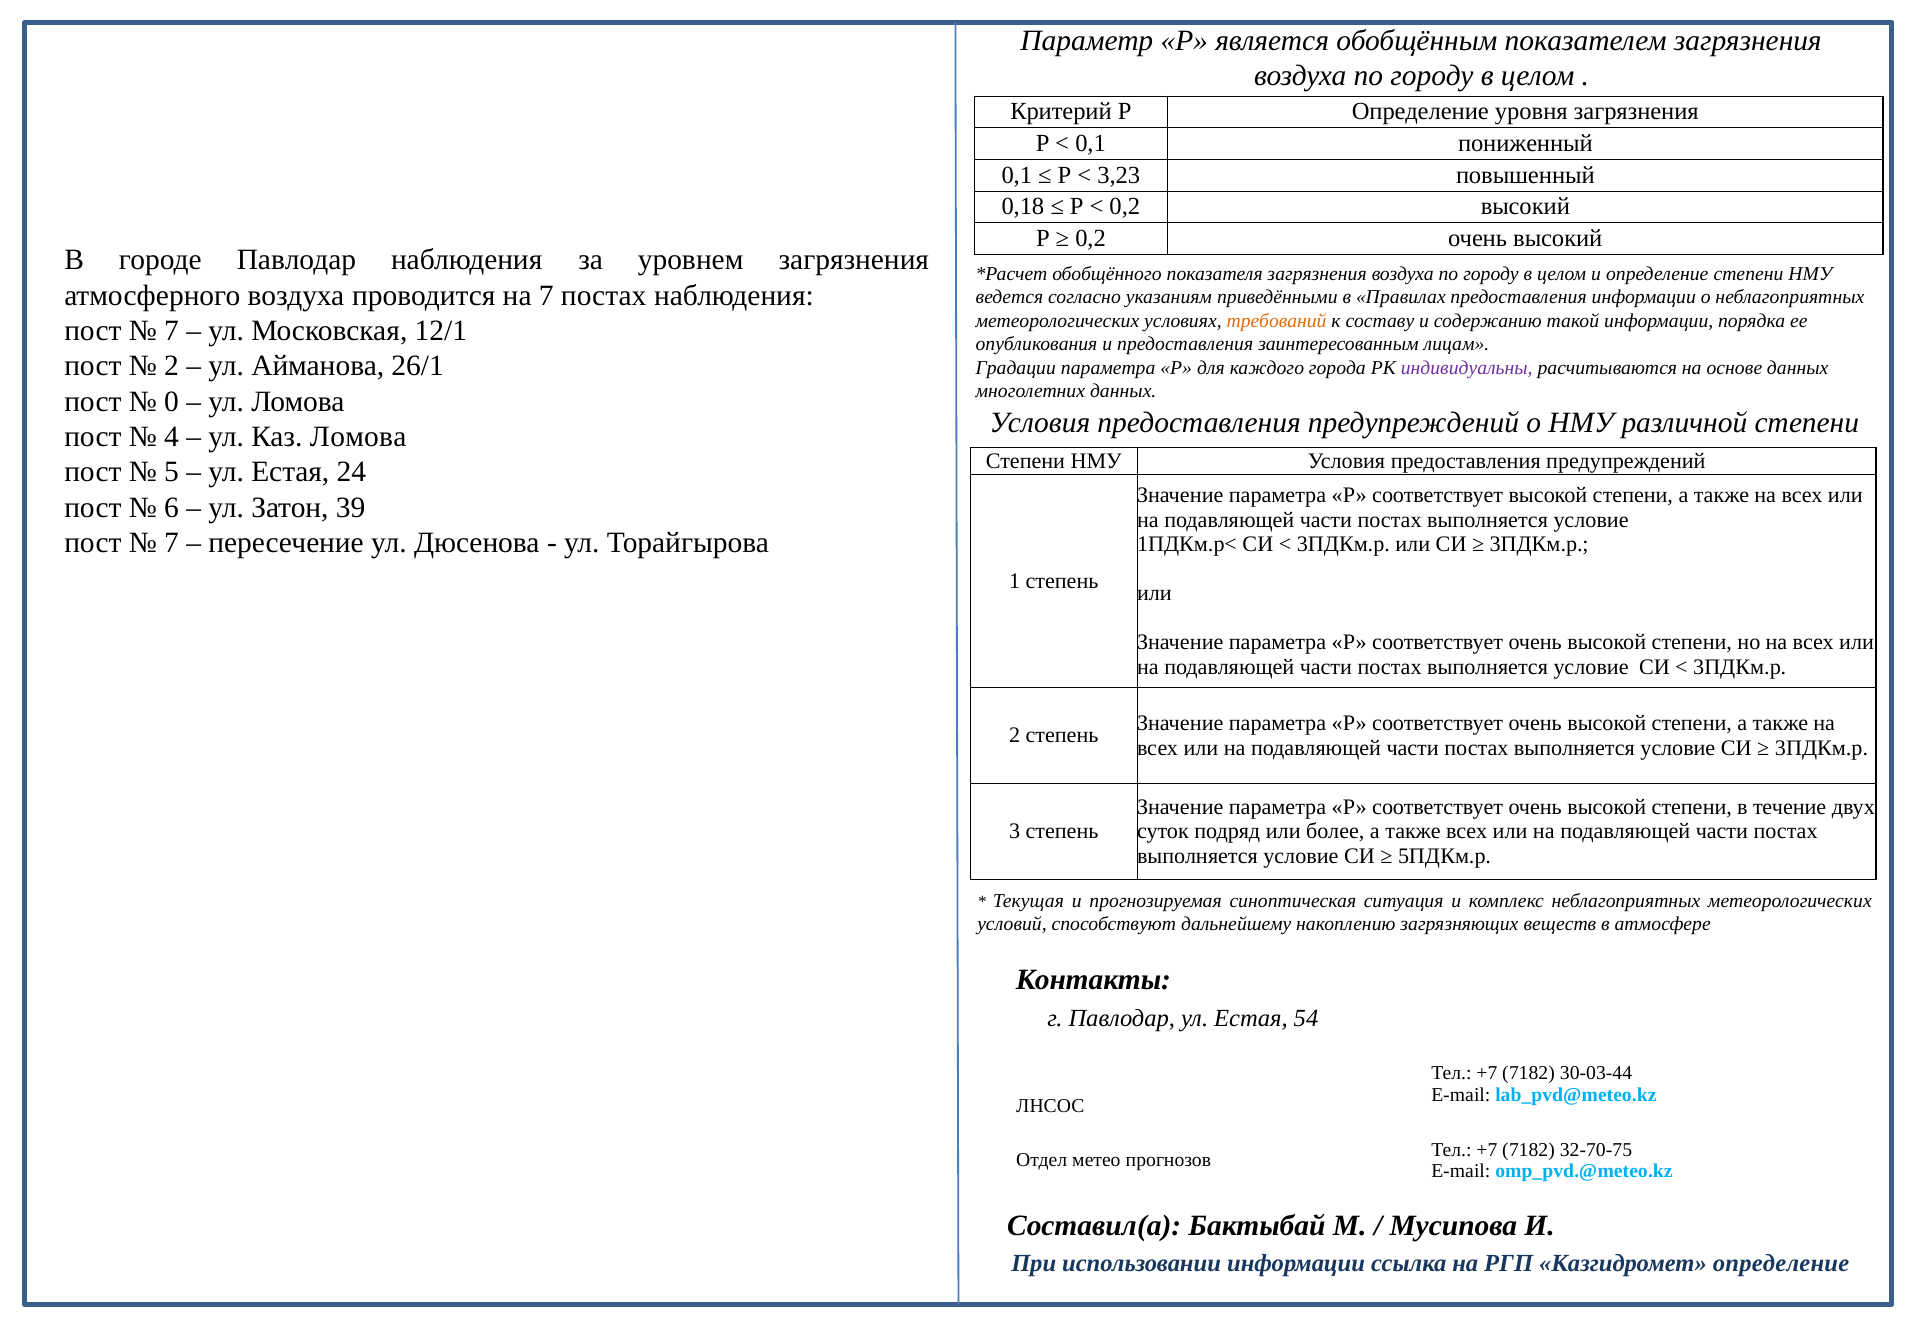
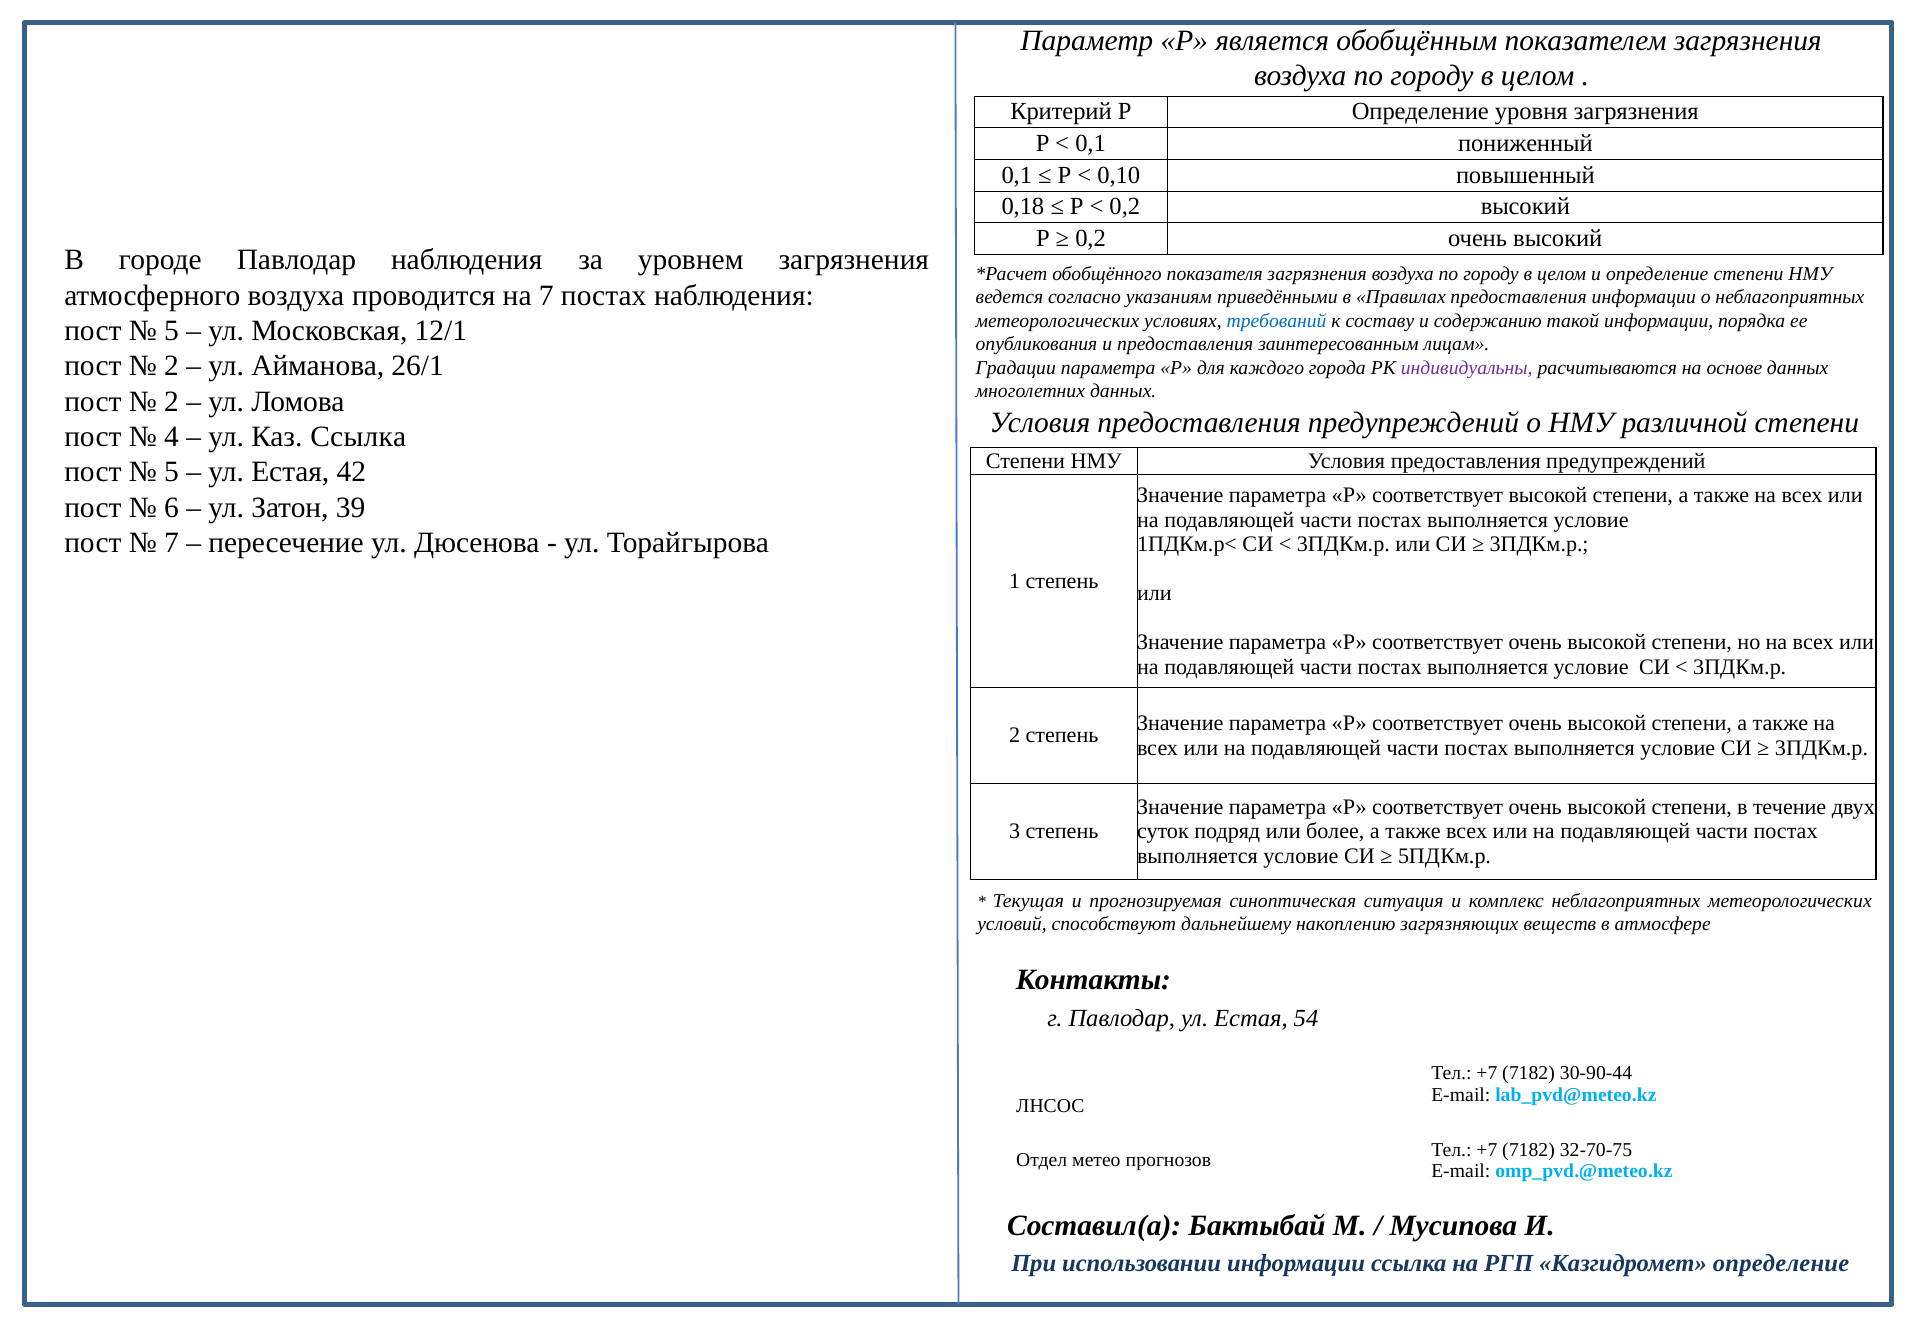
3,23: 3,23 -> 0,10
требований colour: orange -> blue
7 at (172, 331): 7 -> 5
0 at (172, 402): 0 -> 2
Каз Ломова: Ломова -> Ссылка
24: 24 -> 42
30-03-44: 30-03-44 -> 30-90-44
